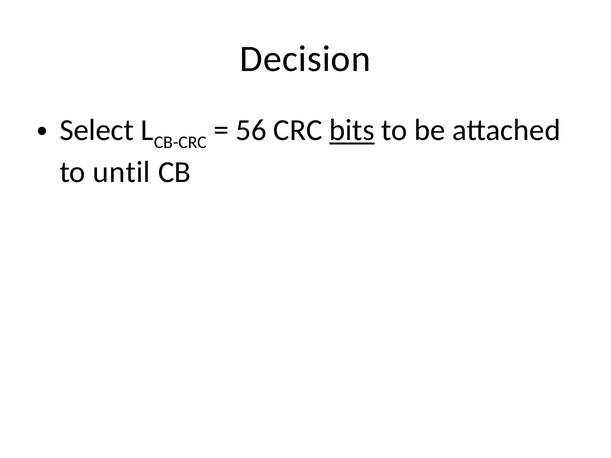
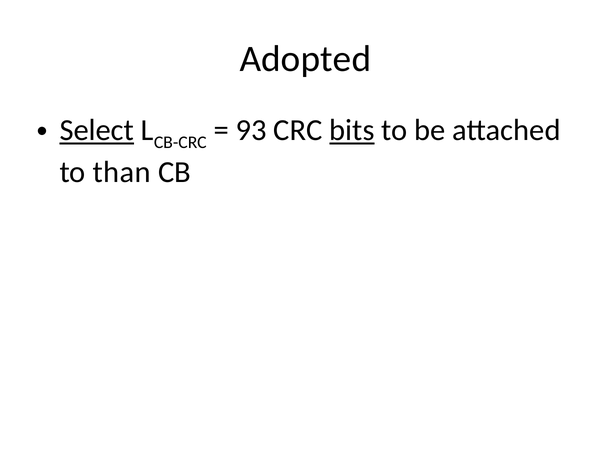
Decision: Decision -> Adopted
Select underline: none -> present
56: 56 -> 93
until: until -> than
